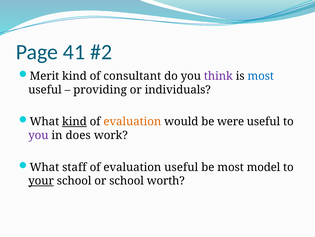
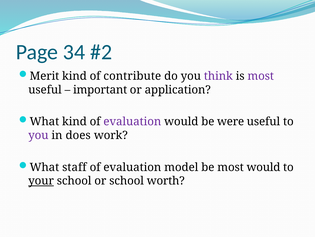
41: 41 -> 34
consultant: consultant -> contribute
most at (261, 76) colour: blue -> purple
providing: providing -> important
individuals: individuals -> application
kind at (74, 121) underline: present -> none
evaluation at (132, 121) colour: orange -> purple
evaluation useful: useful -> model
most model: model -> would
